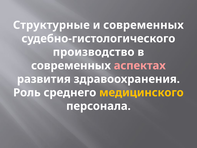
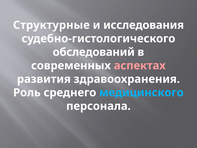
и современных: современных -> исследования
производство: производство -> обследований
медицинского colour: yellow -> light blue
